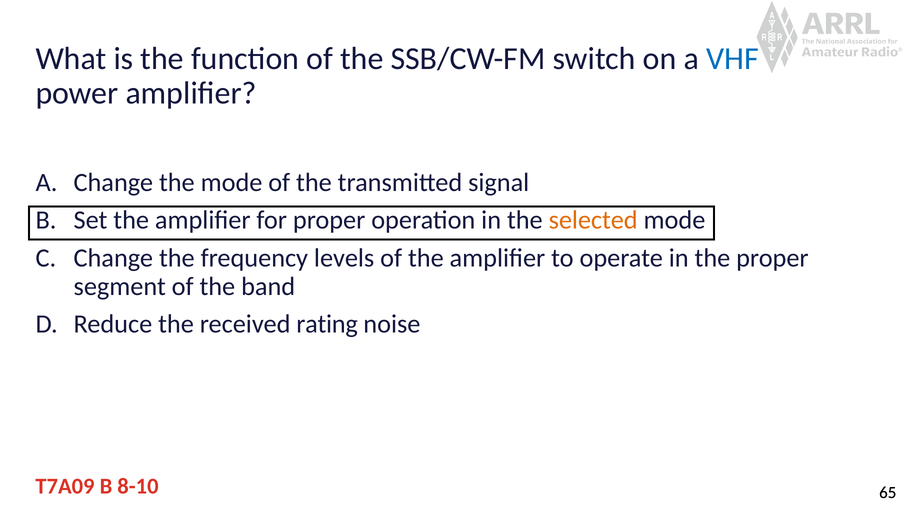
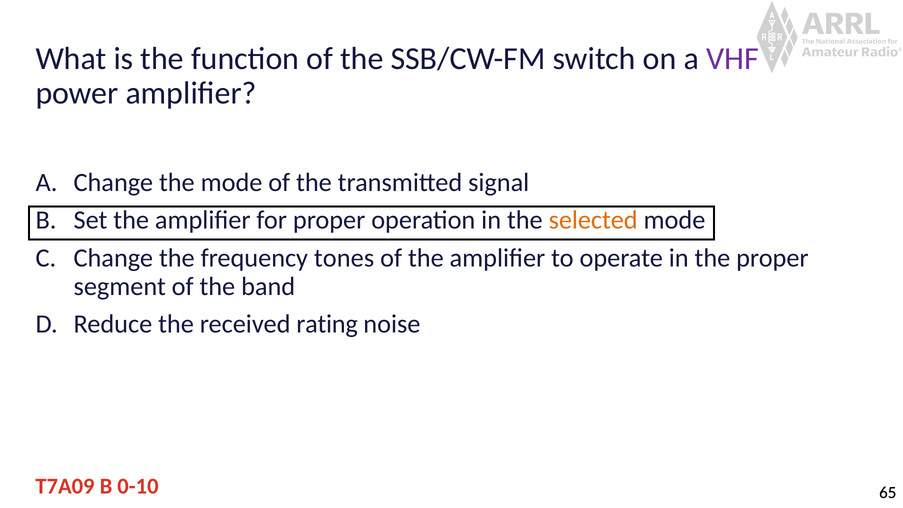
VHF colour: blue -> purple
levels: levels -> tones
8-10: 8-10 -> 0-10
